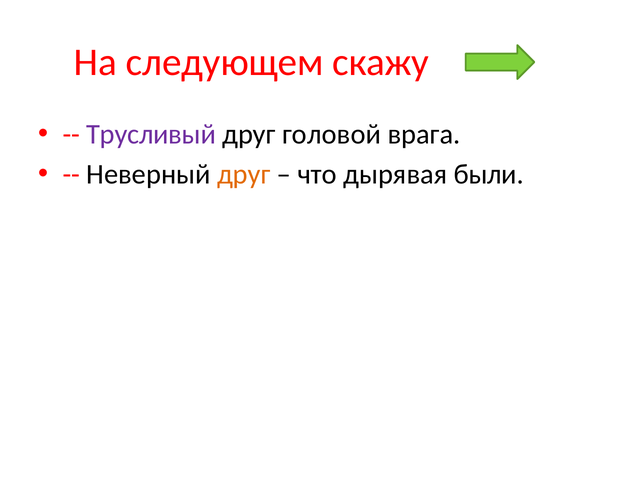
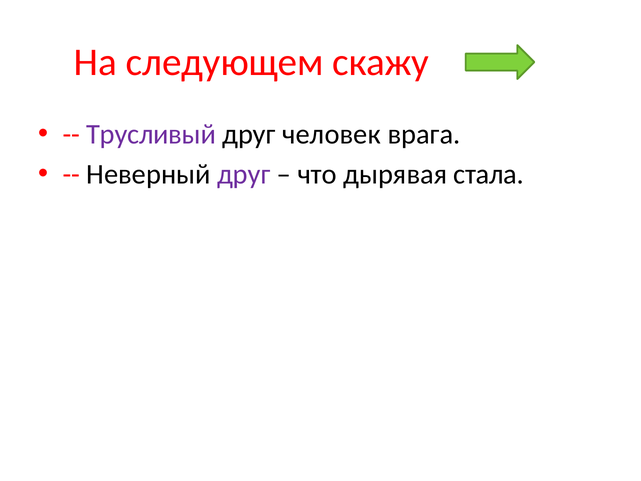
головой: головой -> человек
друг at (244, 174) colour: orange -> purple
были: были -> стала
